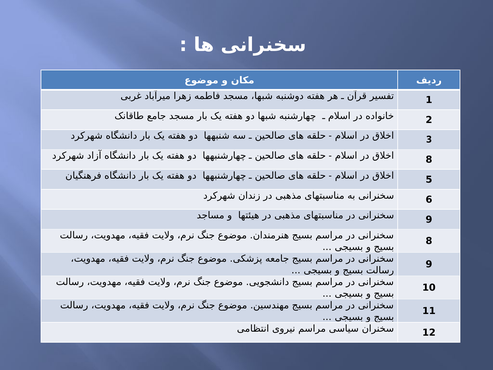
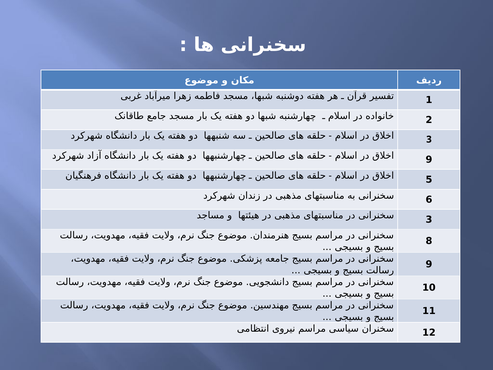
8 at (429, 160): 8 -> 9
9 at (429, 219): 9 -> 3
